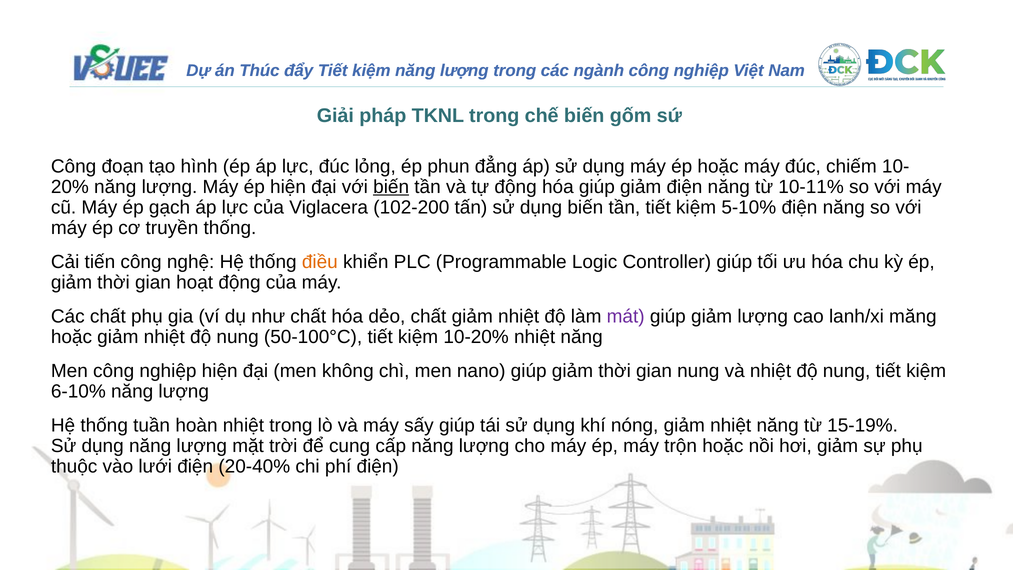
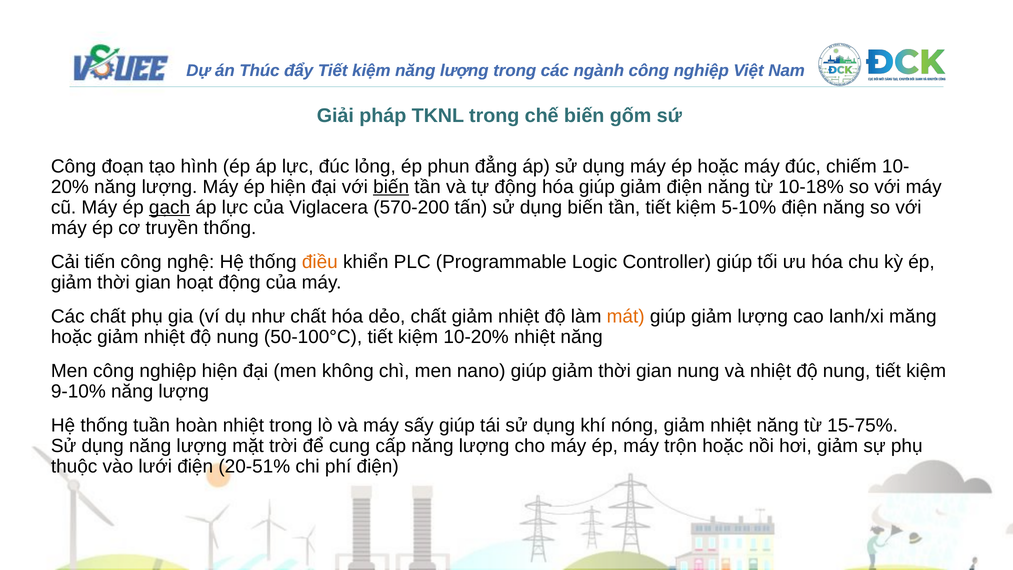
10-11%: 10-11% -> 10-18%
gạch underline: none -> present
102-200: 102-200 -> 570-200
mát colour: purple -> orange
6-10%: 6-10% -> 9-10%
15-19%: 15-19% -> 15-75%
20-40%: 20-40% -> 20-51%
